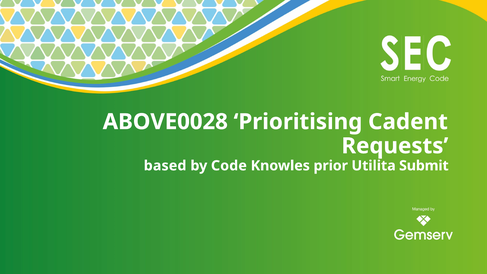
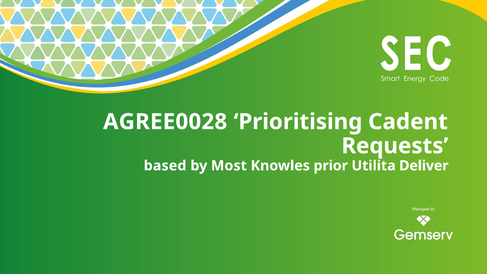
ABOVE0028: ABOVE0028 -> AGREE0028
Code: Code -> Most
Submit: Submit -> Deliver
